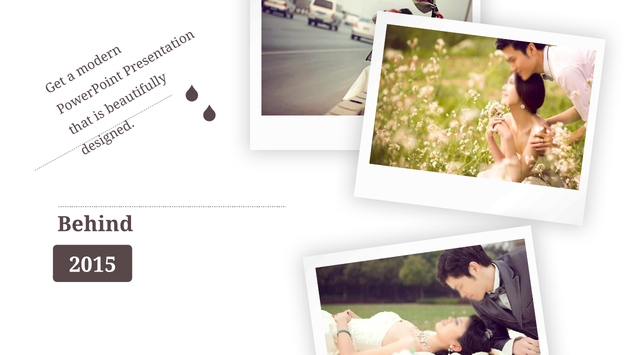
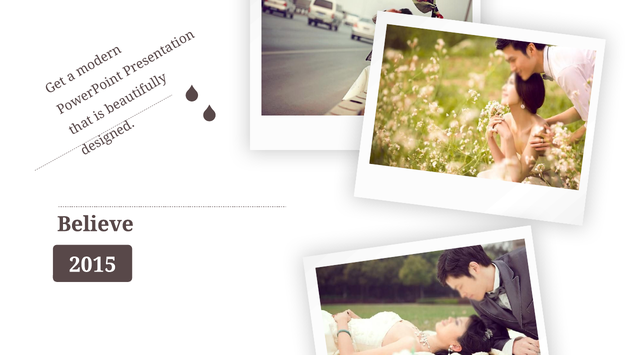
Behind: Behind -> Believe
